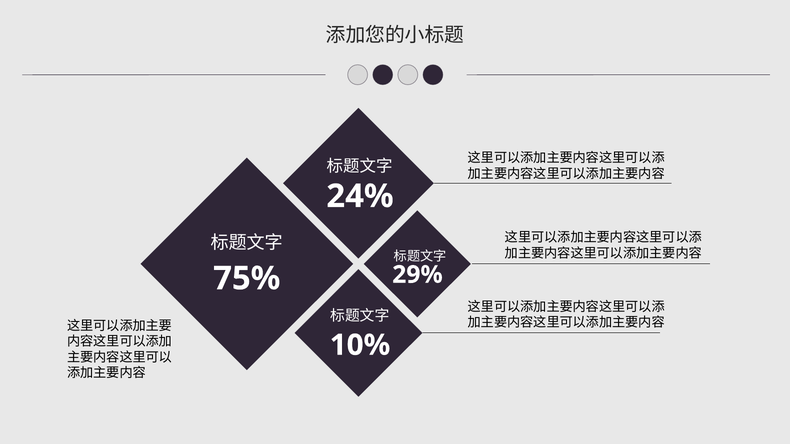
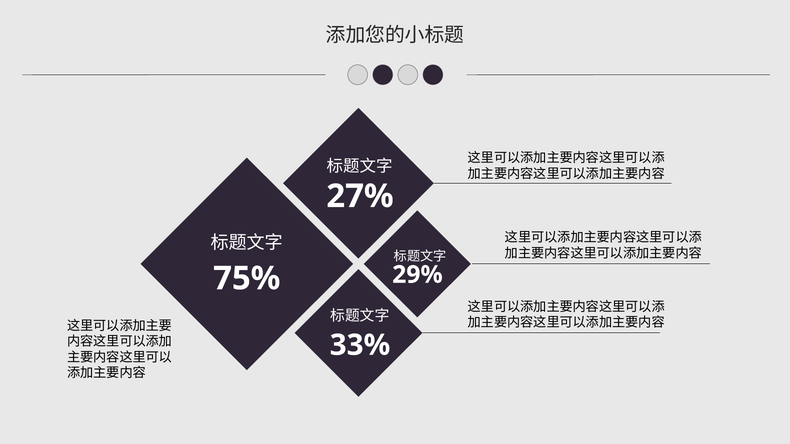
24%: 24% -> 27%
10%: 10% -> 33%
